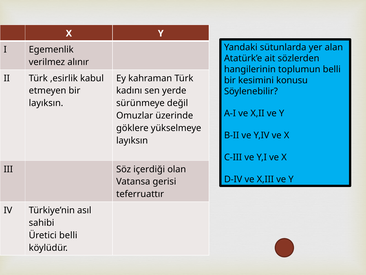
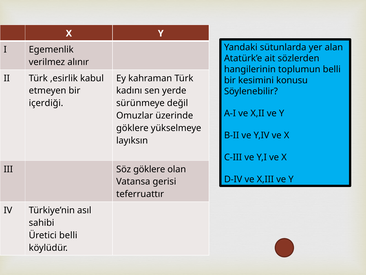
layıksın at (46, 103): layıksın -> içerdiği
Söz içerdiği: içerdiği -> göklere
